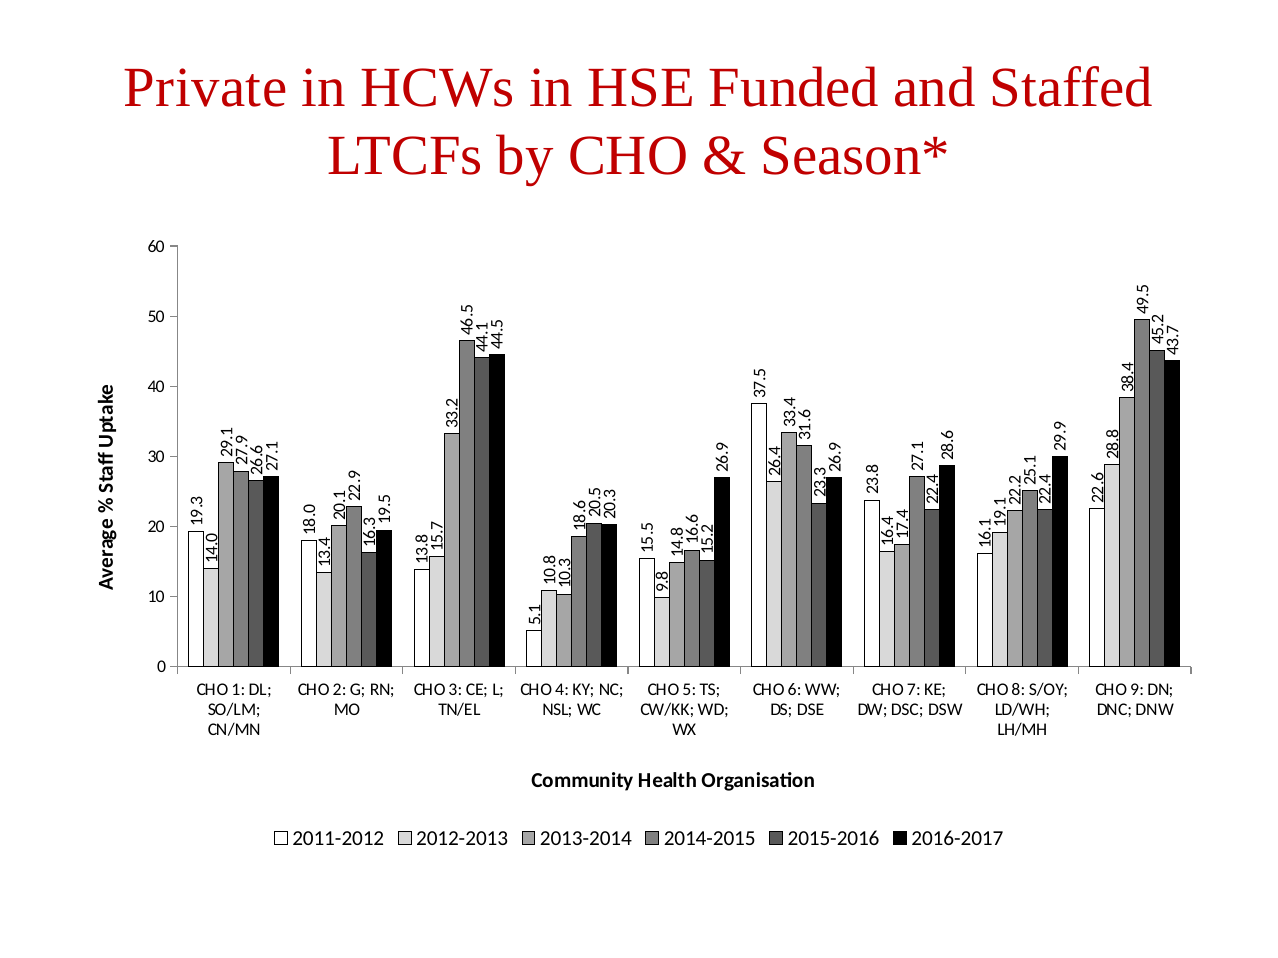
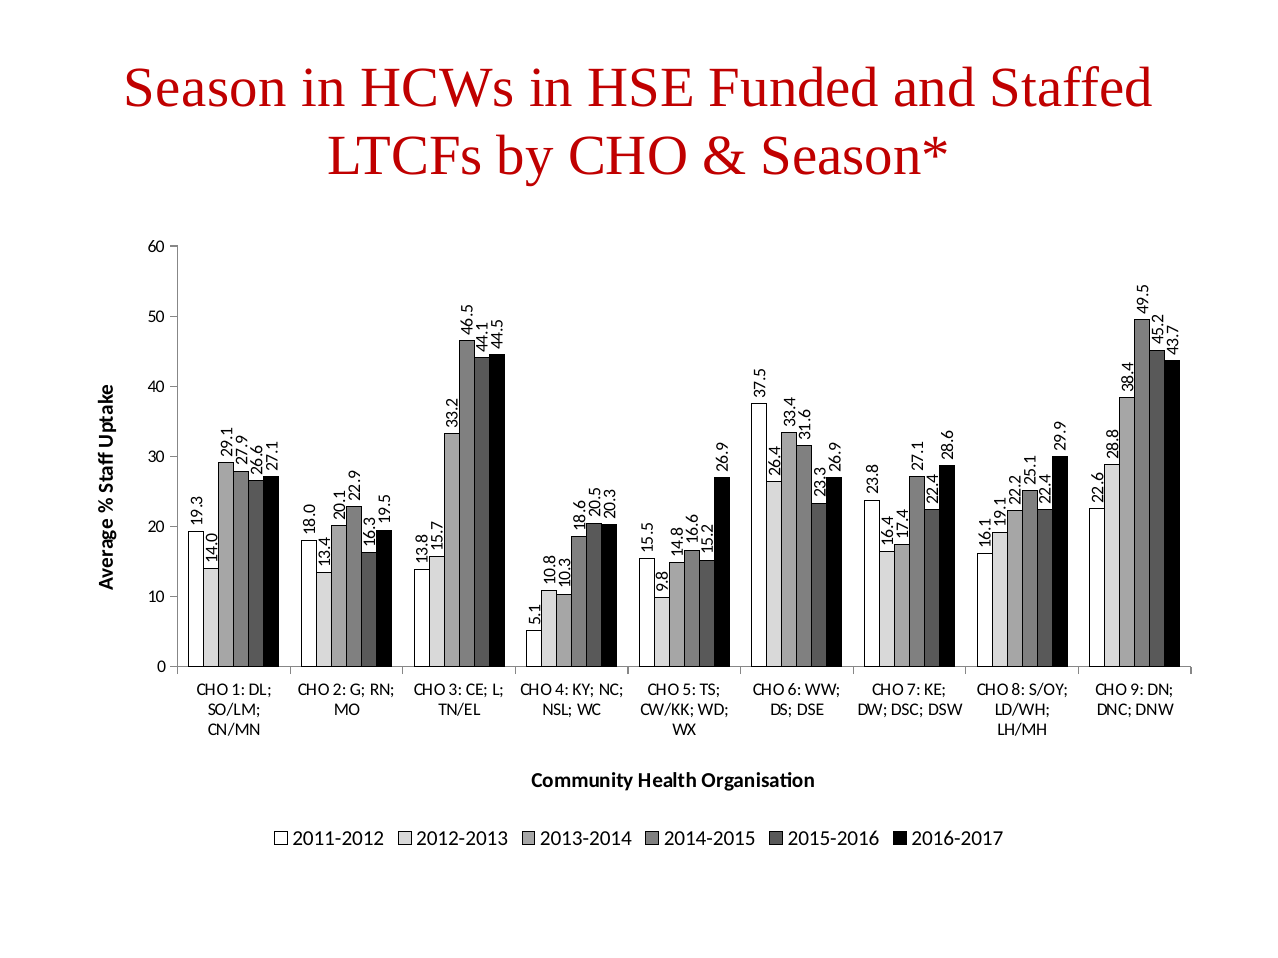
Private: Private -> Season
